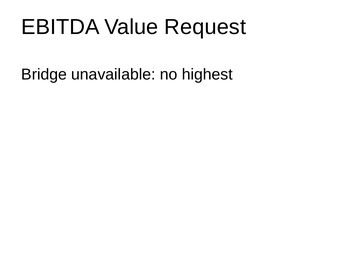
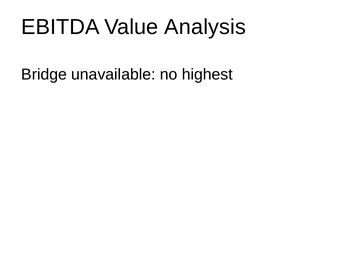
Request: Request -> Analysis
